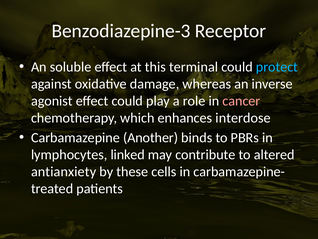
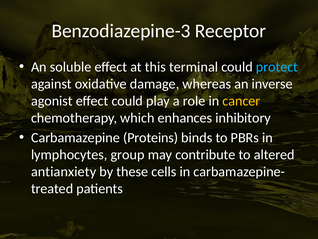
cancer colour: pink -> yellow
interdose: interdose -> inhibitory
Another: Another -> Proteins
linked: linked -> group
